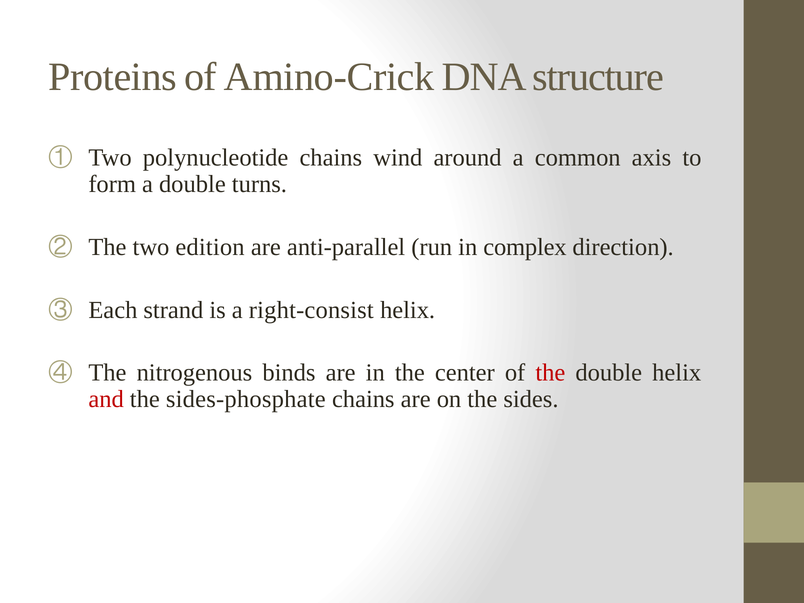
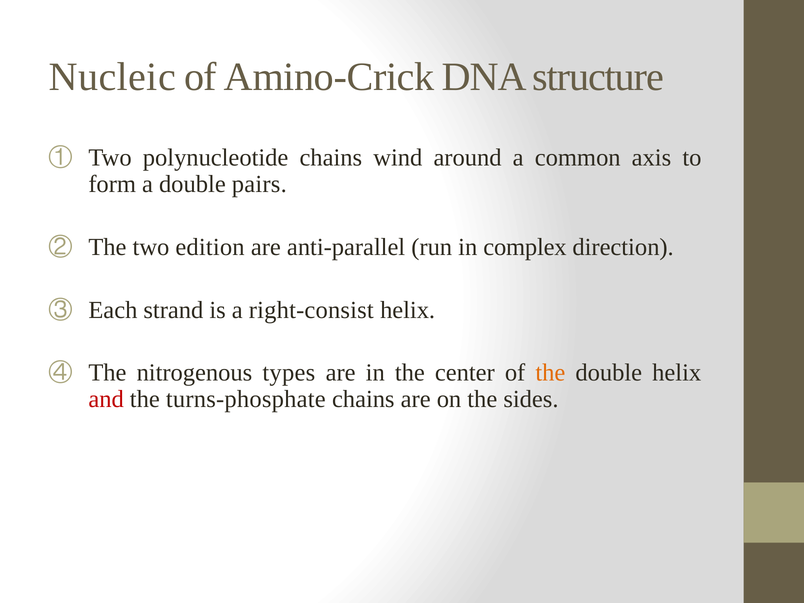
Proteins: Proteins -> Nucleic
turns: turns -> pairs
binds: binds -> types
the at (550, 373) colour: red -> orange
sides-phosphate: sides-phosphate -> turns-phosphate
